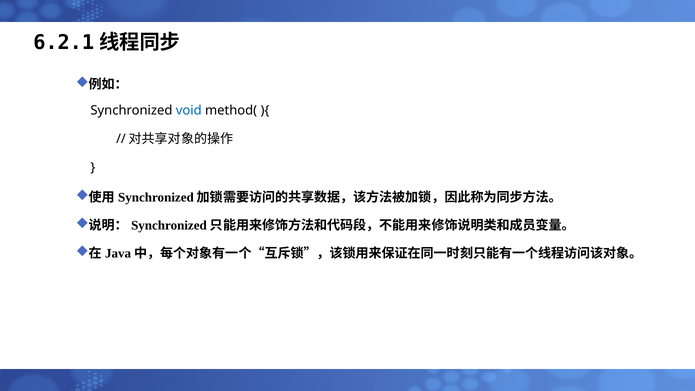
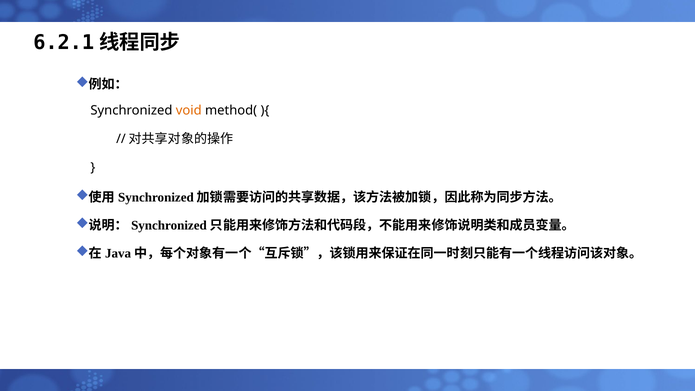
void colour: blue -> orange
